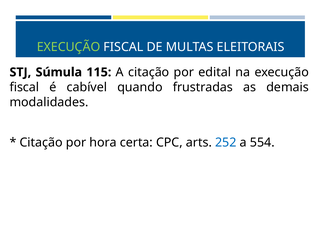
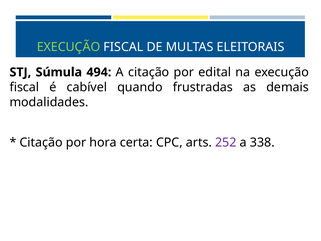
115: 115 -> 494
252 colour: blue -> purple
554: 554 -> 338
